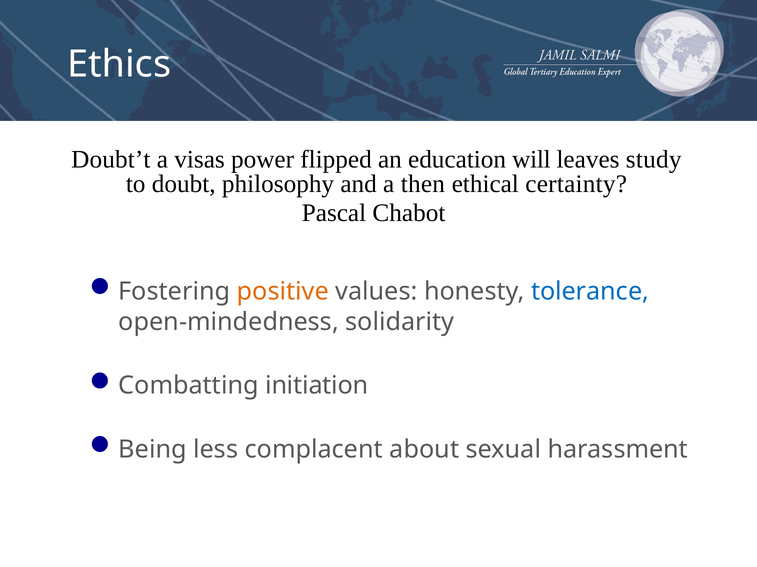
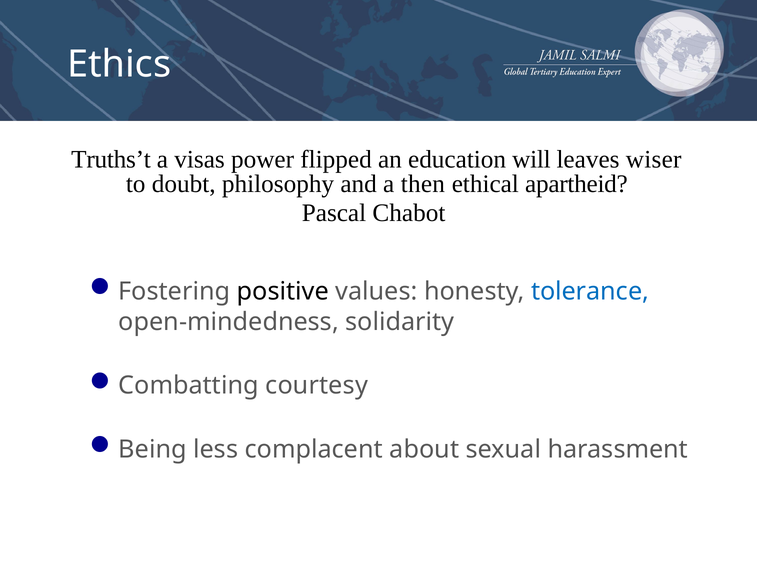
Doubt’t: Doubt’t -> Truths’t
study: study -> wiser
certainty: certainty -> apartheid
positive colour: orange -> black
initiation: initiation -> courtesy
